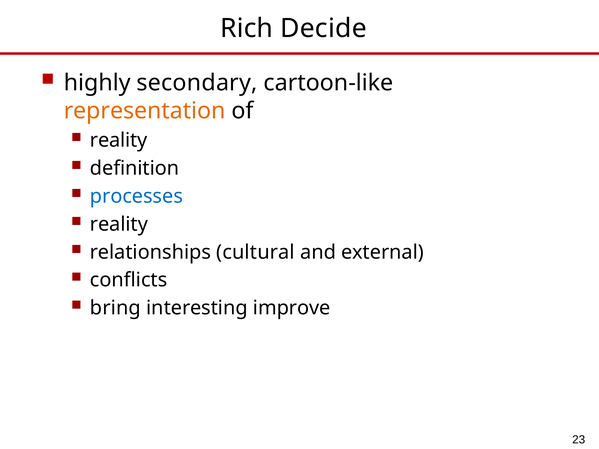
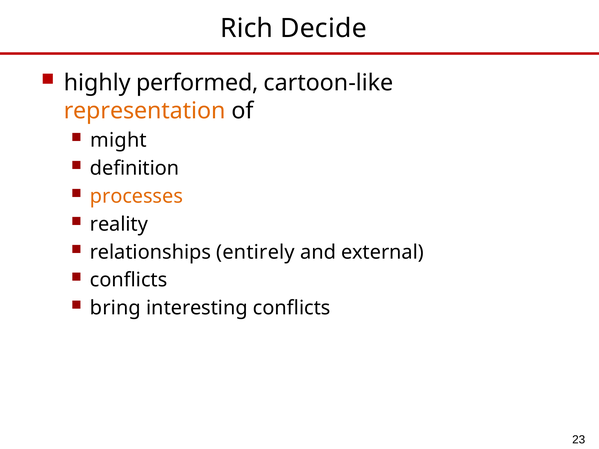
secondary: secondary -> performed
reality at (119, 140): reality -> might
processes colour: blue -> orange
cultural: cultural -> entirely
interesting improve: improve -> conflicts
